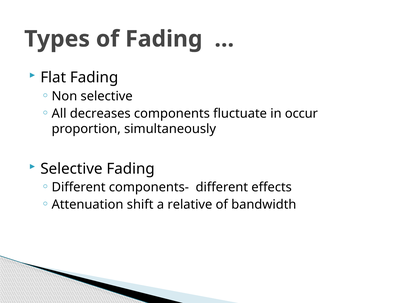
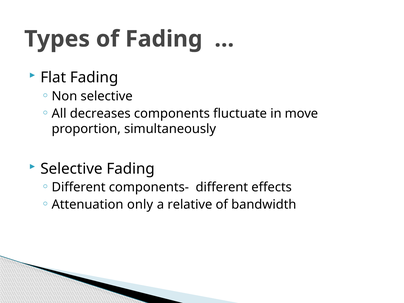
occur: occur -> move
shift: shift -> only
